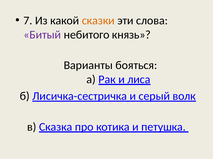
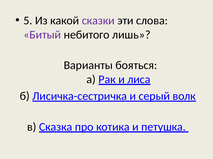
7: 7 -> 5
сказки colour: orange -> purple
князь: князь -> лишь
